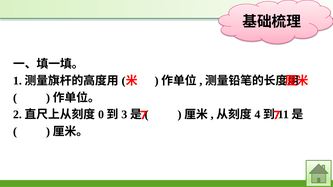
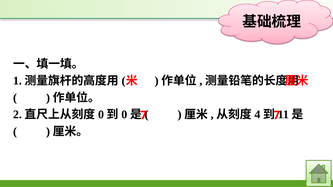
3 at (124, 115): 3 -> 0
